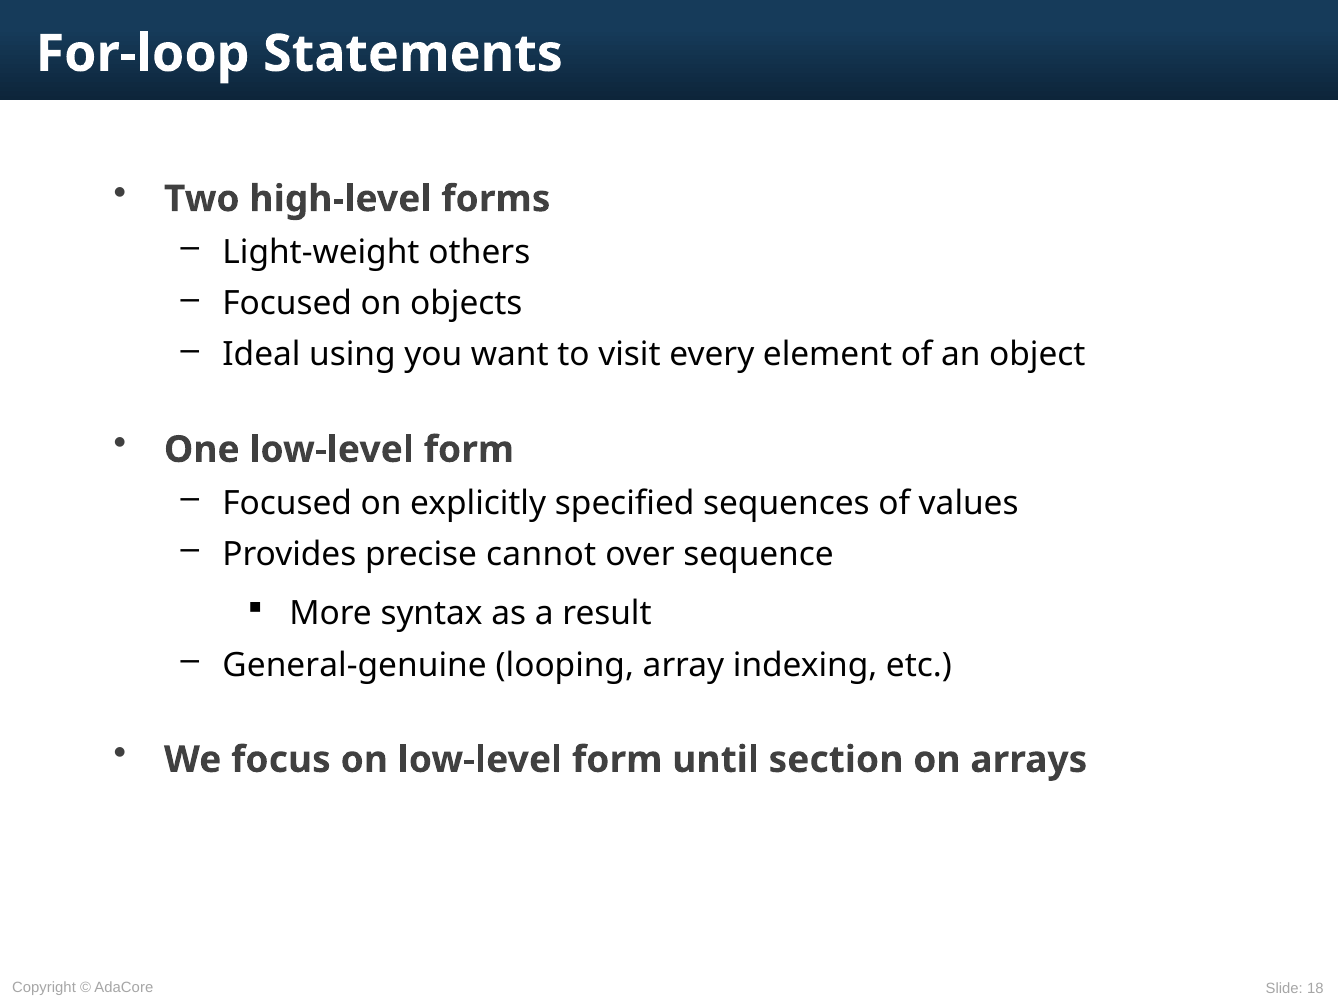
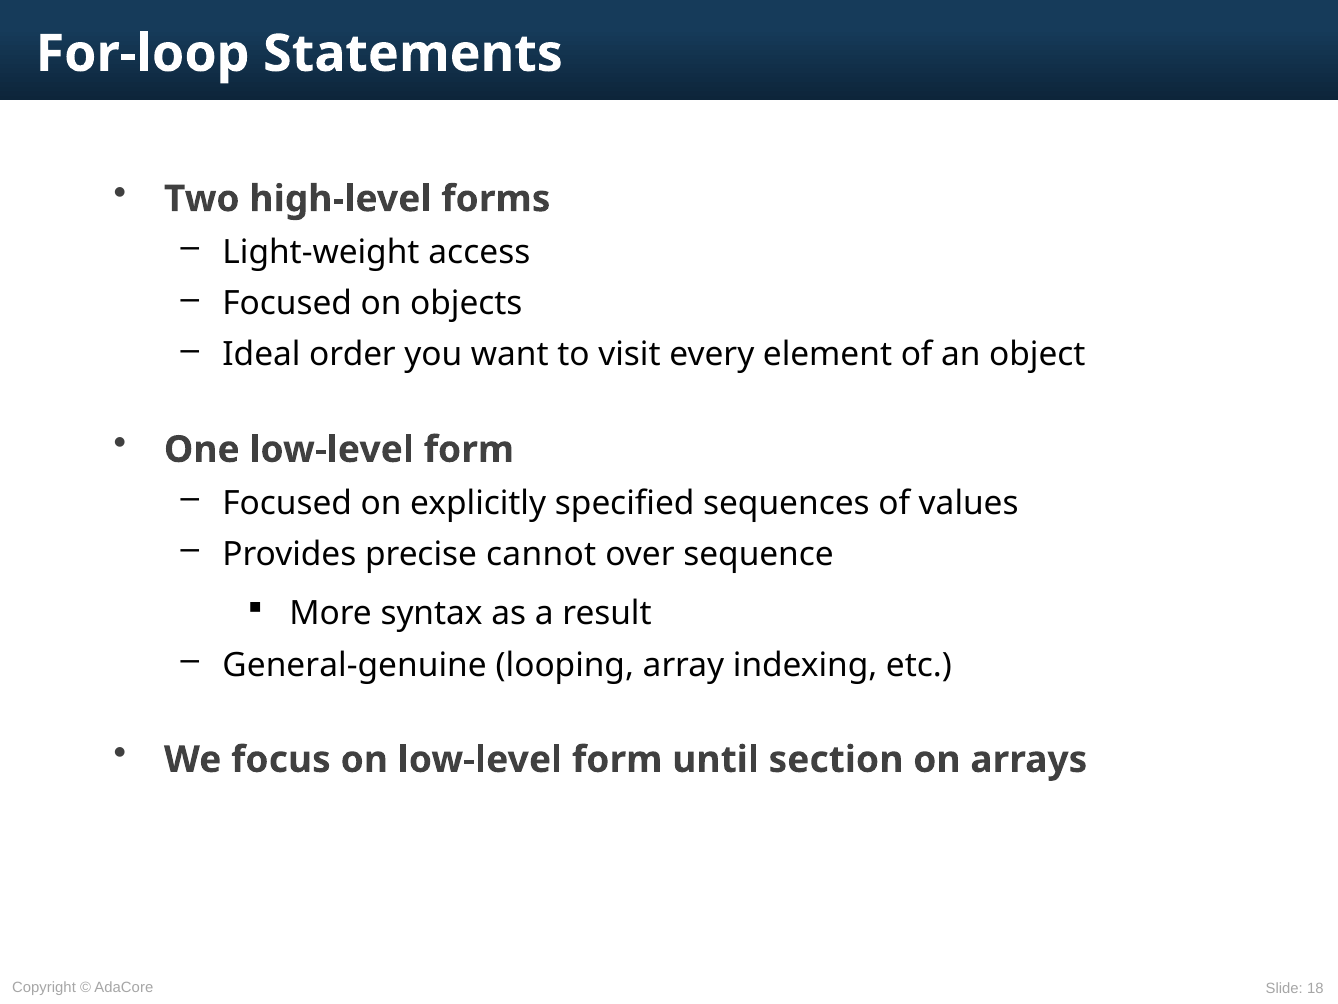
others: others -> access
using: using -> order
